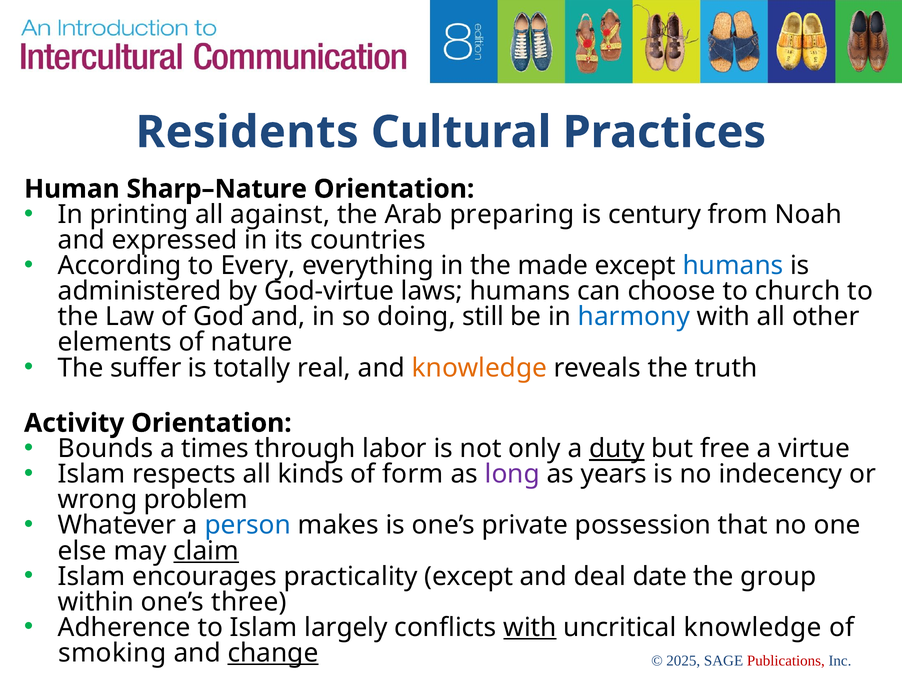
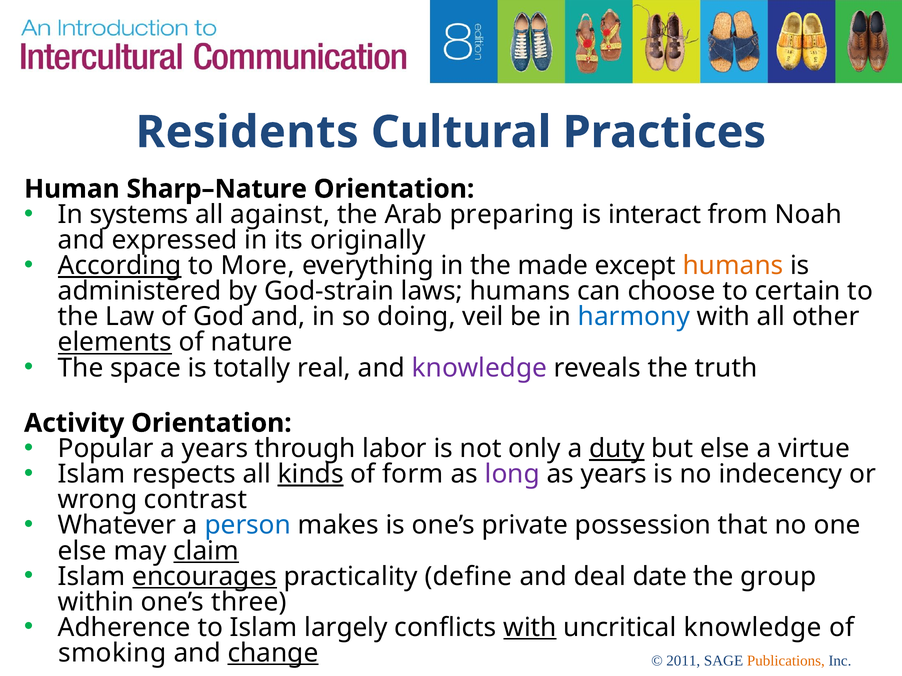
printing: printing -> systems
century: century -> interact
countries: countries -> originally
According underline: none -> present
Every: Every -> More
humans at (733, 266) colour: blue -> orange
God-virtue: God-virtue -> God-strain
church: church -> certain
still: still -> veil
elements underline: none -> present
suffer: suffer -> space
knowledge at (479, 368) colour: orange -> purple
Bounds: Bounds -> Popular
a times: times -> years
but free: free -> else
kinds underline: none -> present
problem: problem -> contrast
encourages underline: none -> present
practicality except: except -> define
2025: 2025 -> 2011
Publications colour: red -> orange
